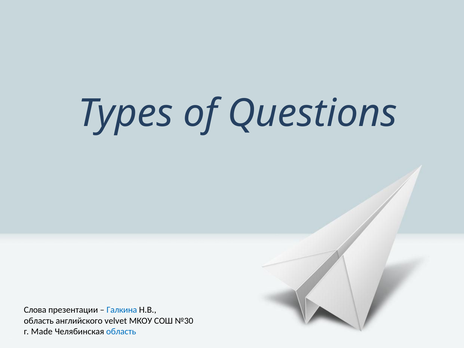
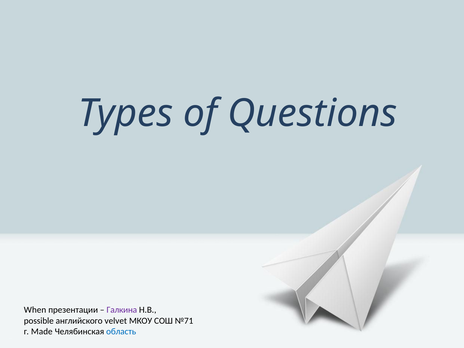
Слова: Слова -> When
Галкина colour: blue -> purple
область at (39, 321): область -> possible
№30: №30 -> №71
